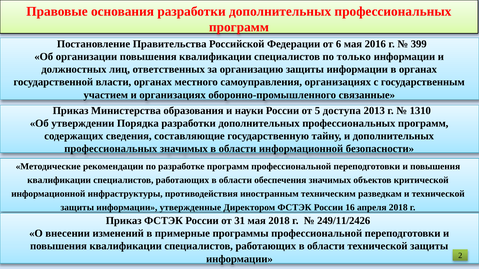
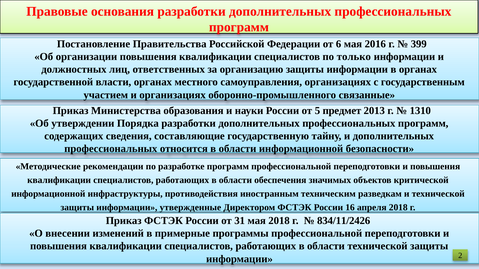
доступа: доступа -> предмет
профессиональных значимых: значимых -> относится
249/11/2426: 249/11/2426 -> 834/11/2426
